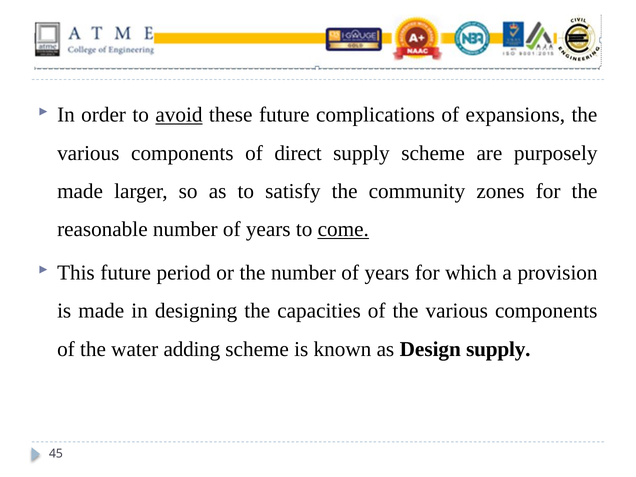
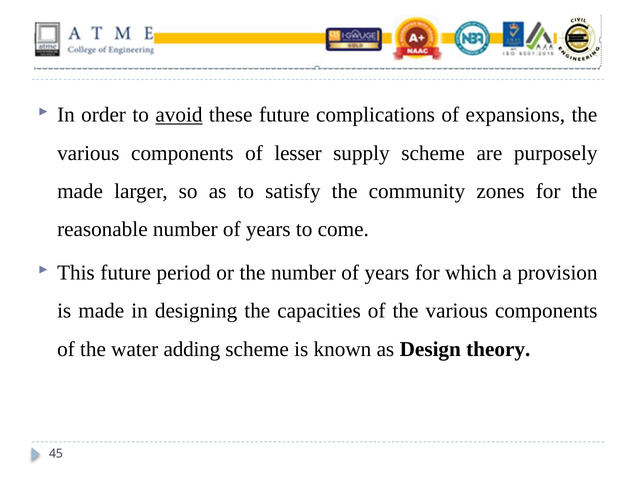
direct: direct -> lesser
come underline: present -> none
Design supply: supply -> theory
